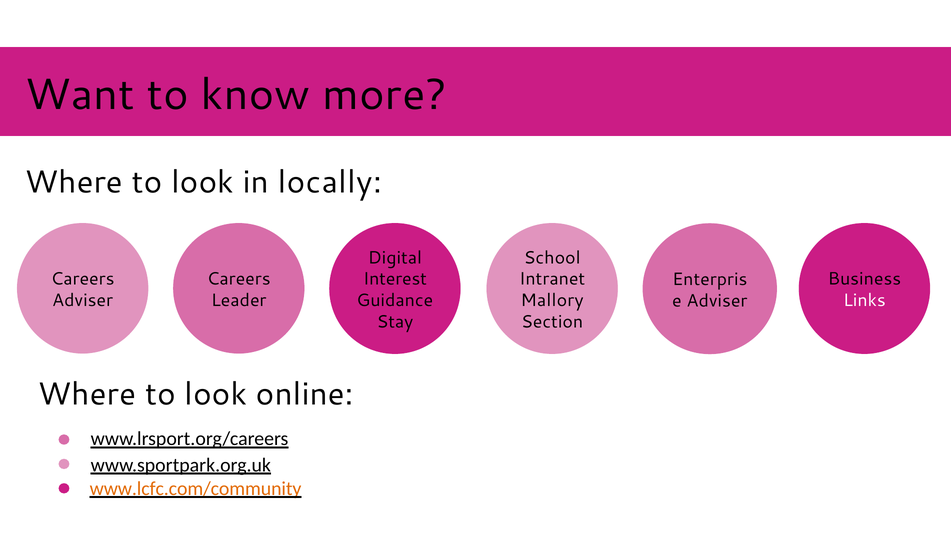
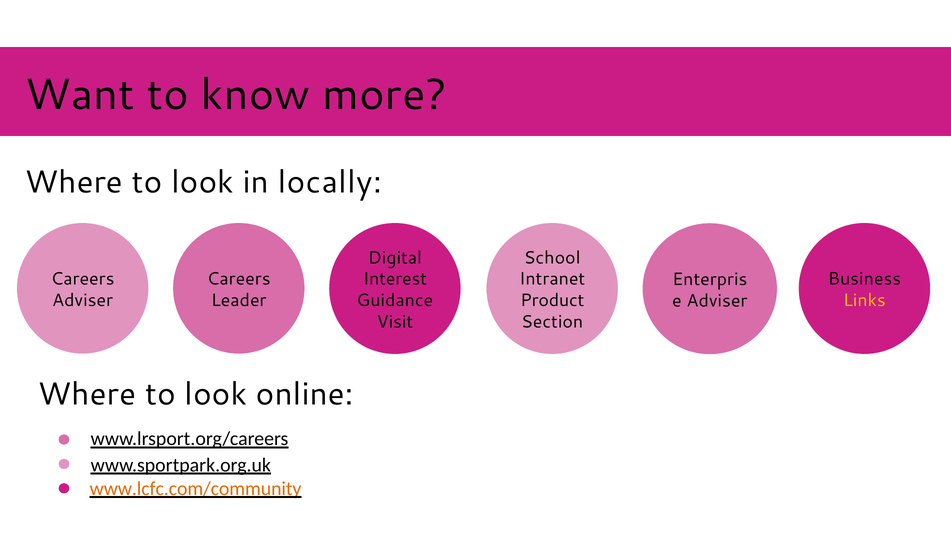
Mallory: Mallory -> Product
Links colour: white -> yellow
Stay: Stay -> Visit
